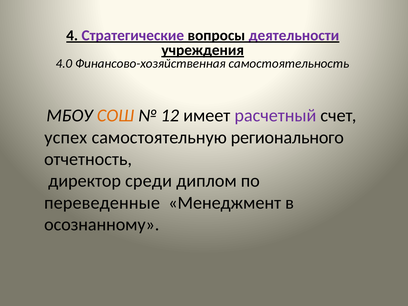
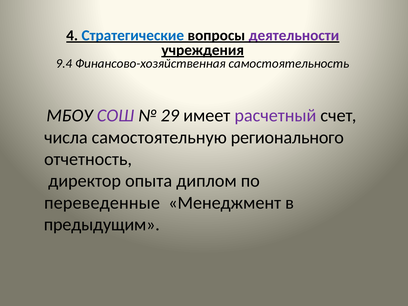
Стратегические colour: purple -> blue
4.0: 4.0 -> 9.4
СОШ colour: orange -> purple
12: 12 -> 29
успех: успех -> числа
среди: среди -> опыта
осознанному: осознанному -> предыдущим
